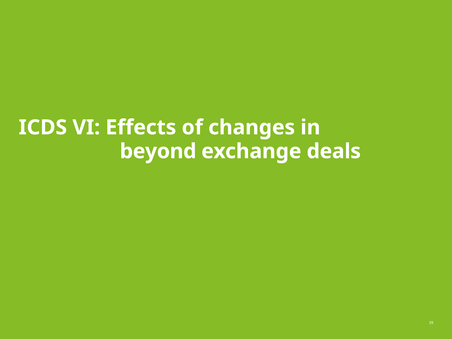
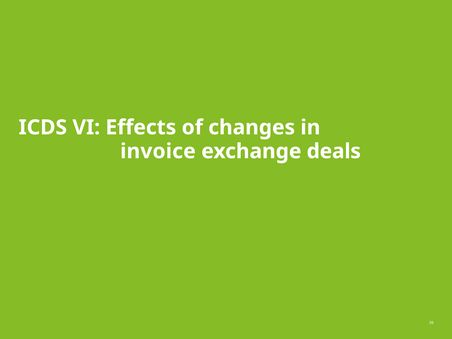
beyond: beyond -> invoice
